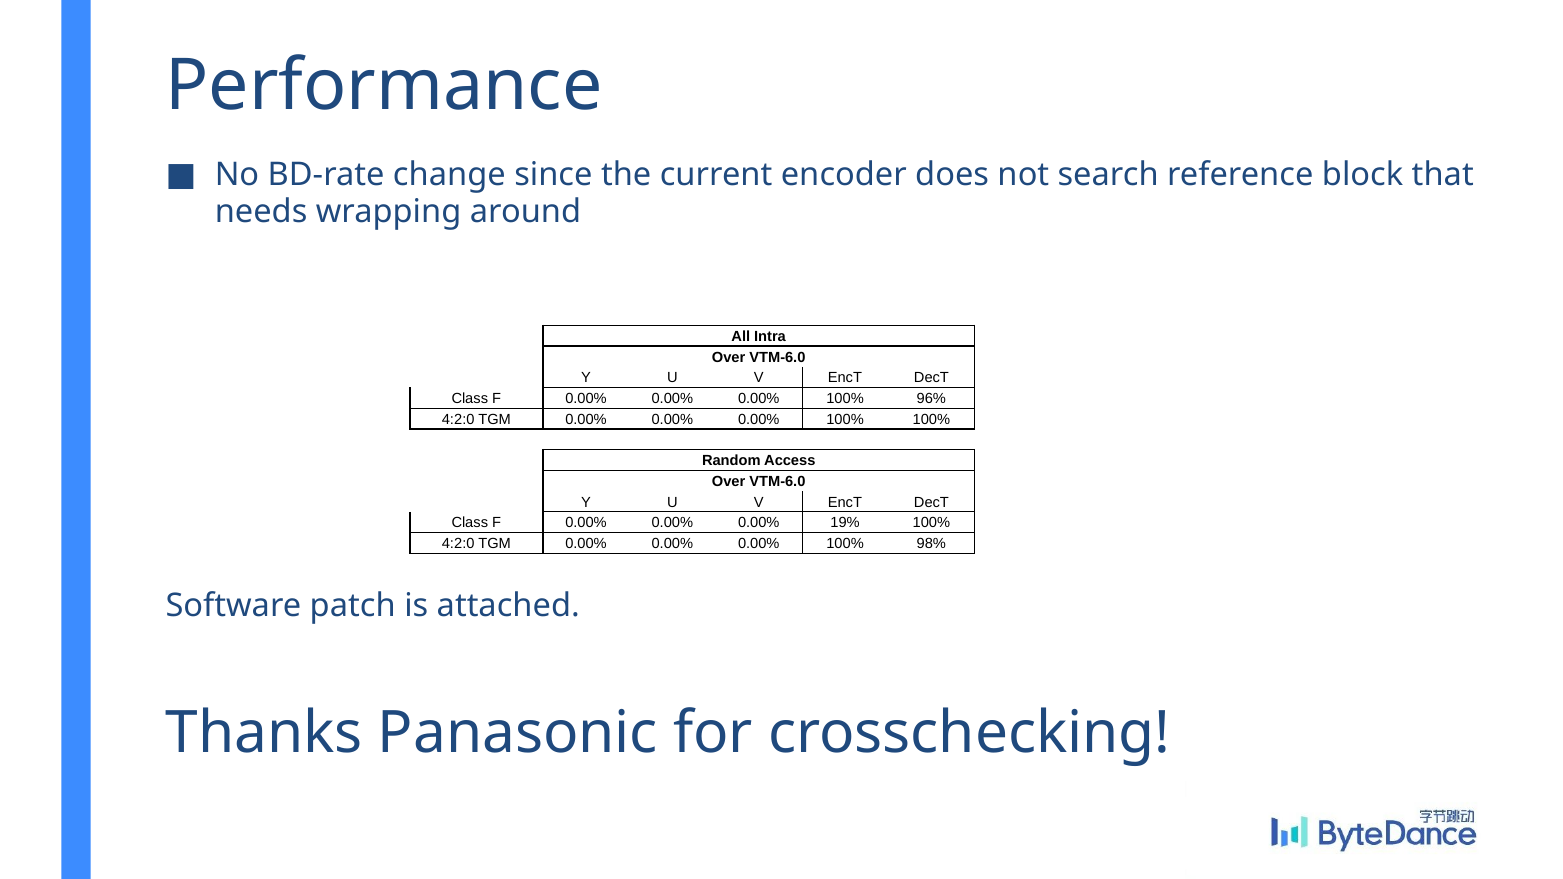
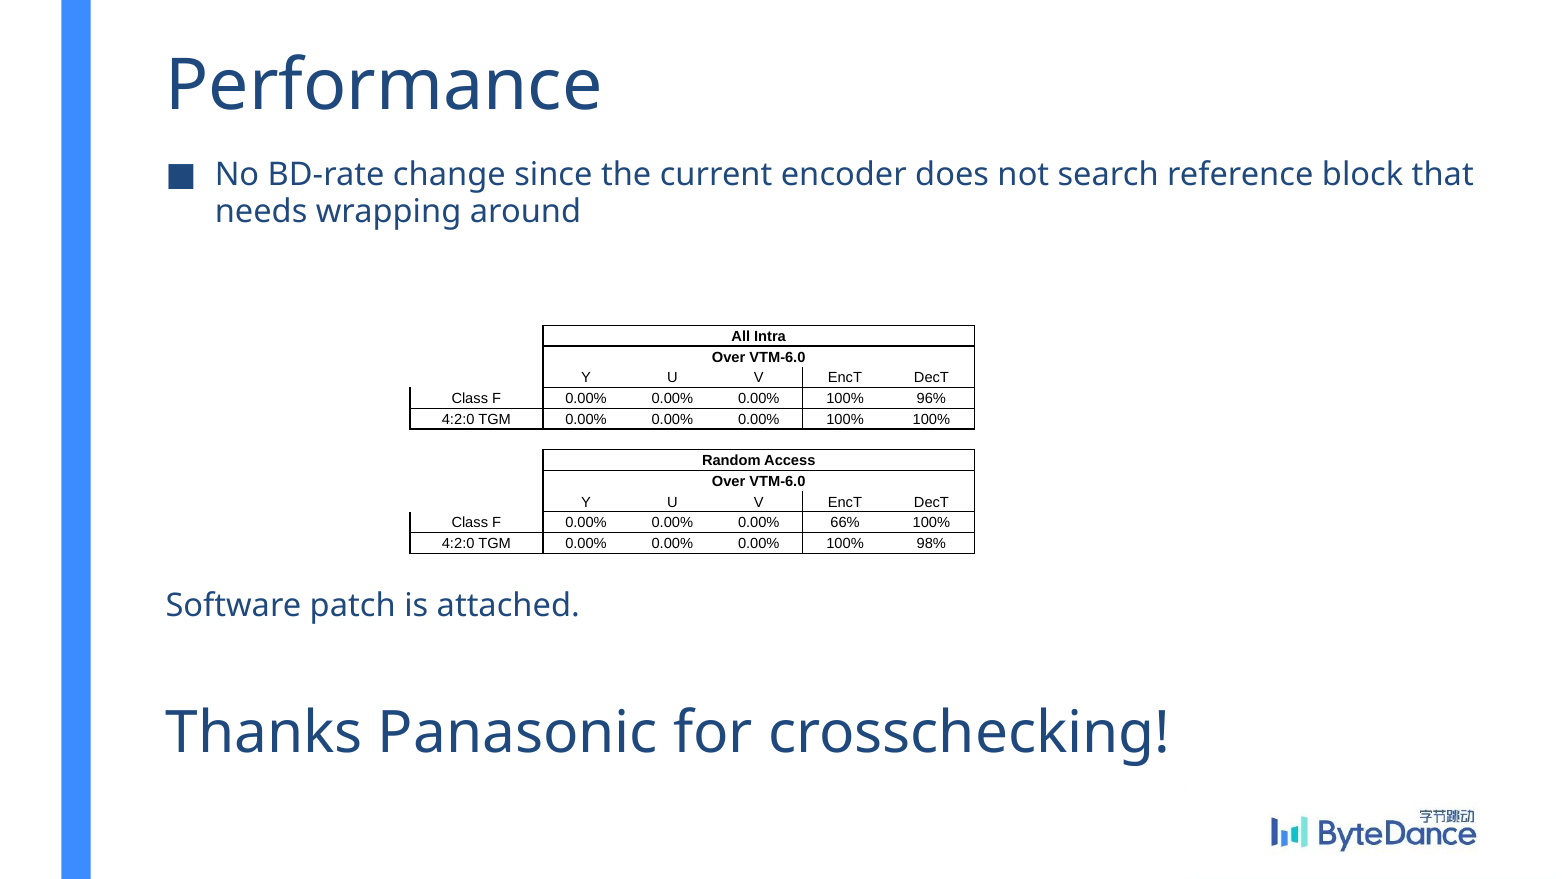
19%: 19% -> 66%
